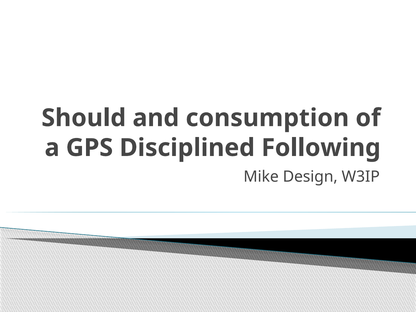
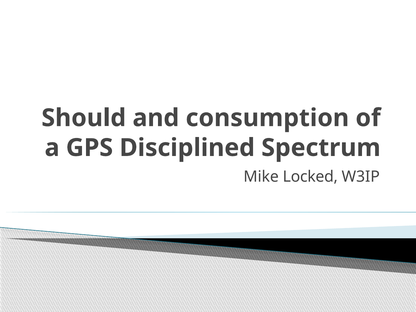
Following: Following -> Spectrum
Design: Design -> Locked
